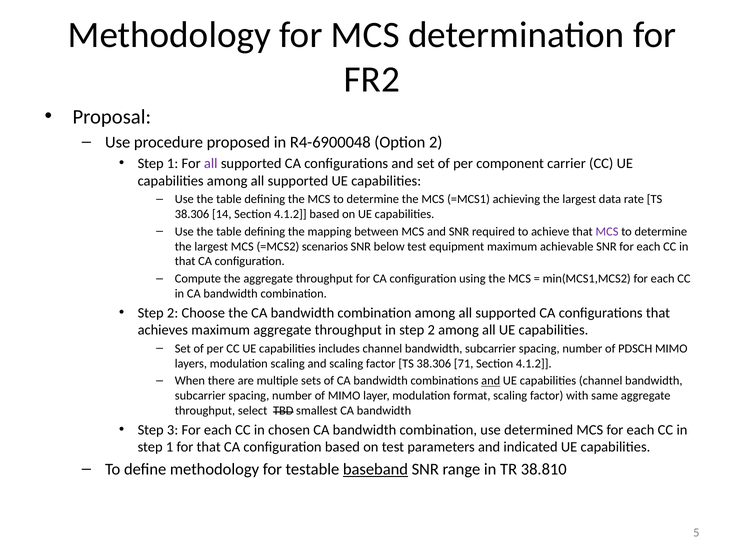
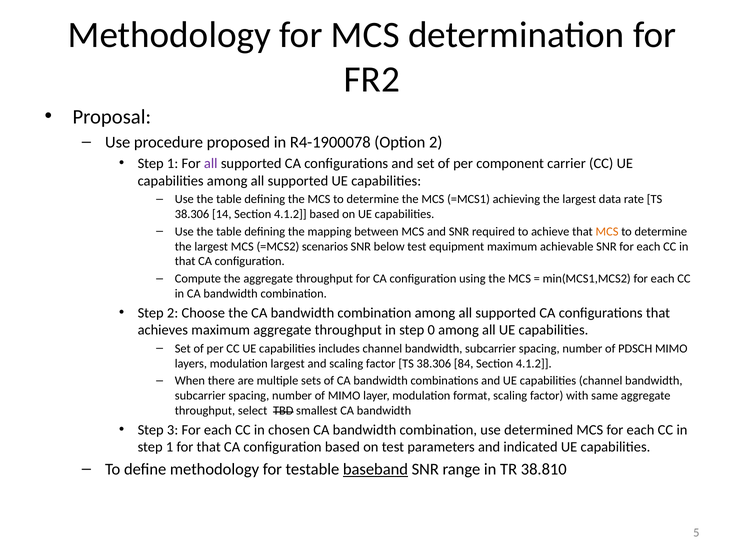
R4-6900048: R4-6900048 -> R4-1900078
MCS at (607, 232) colour: purple -> orange
in step 2: 2 -> 0
modulation scaling: scaling -> largest
71: 71 -> 84
and at (491, 381) underline: present -> none
